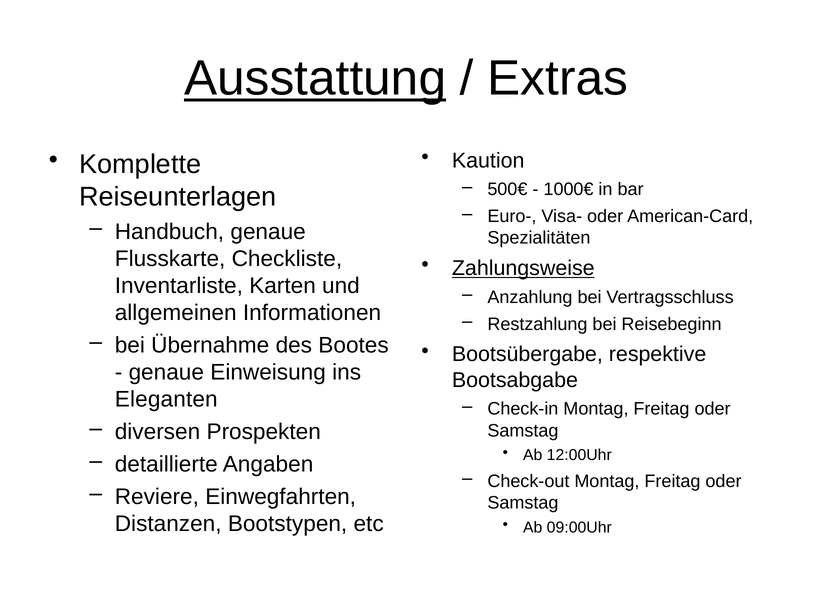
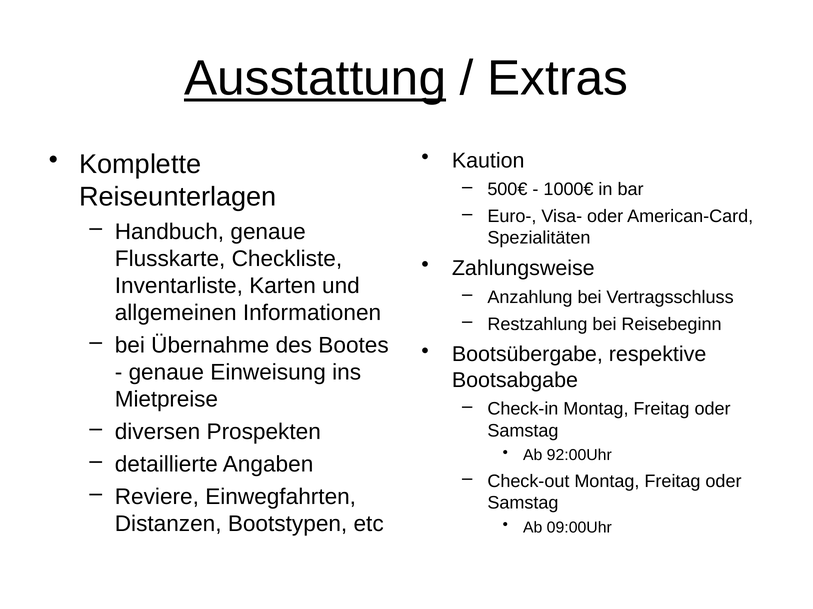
Zahlungsweise underline: present -> none
Eleganten: Eleganten -> Mietpreise
12:00Uhr: 12:00Uhr -> 92:00Uhr
